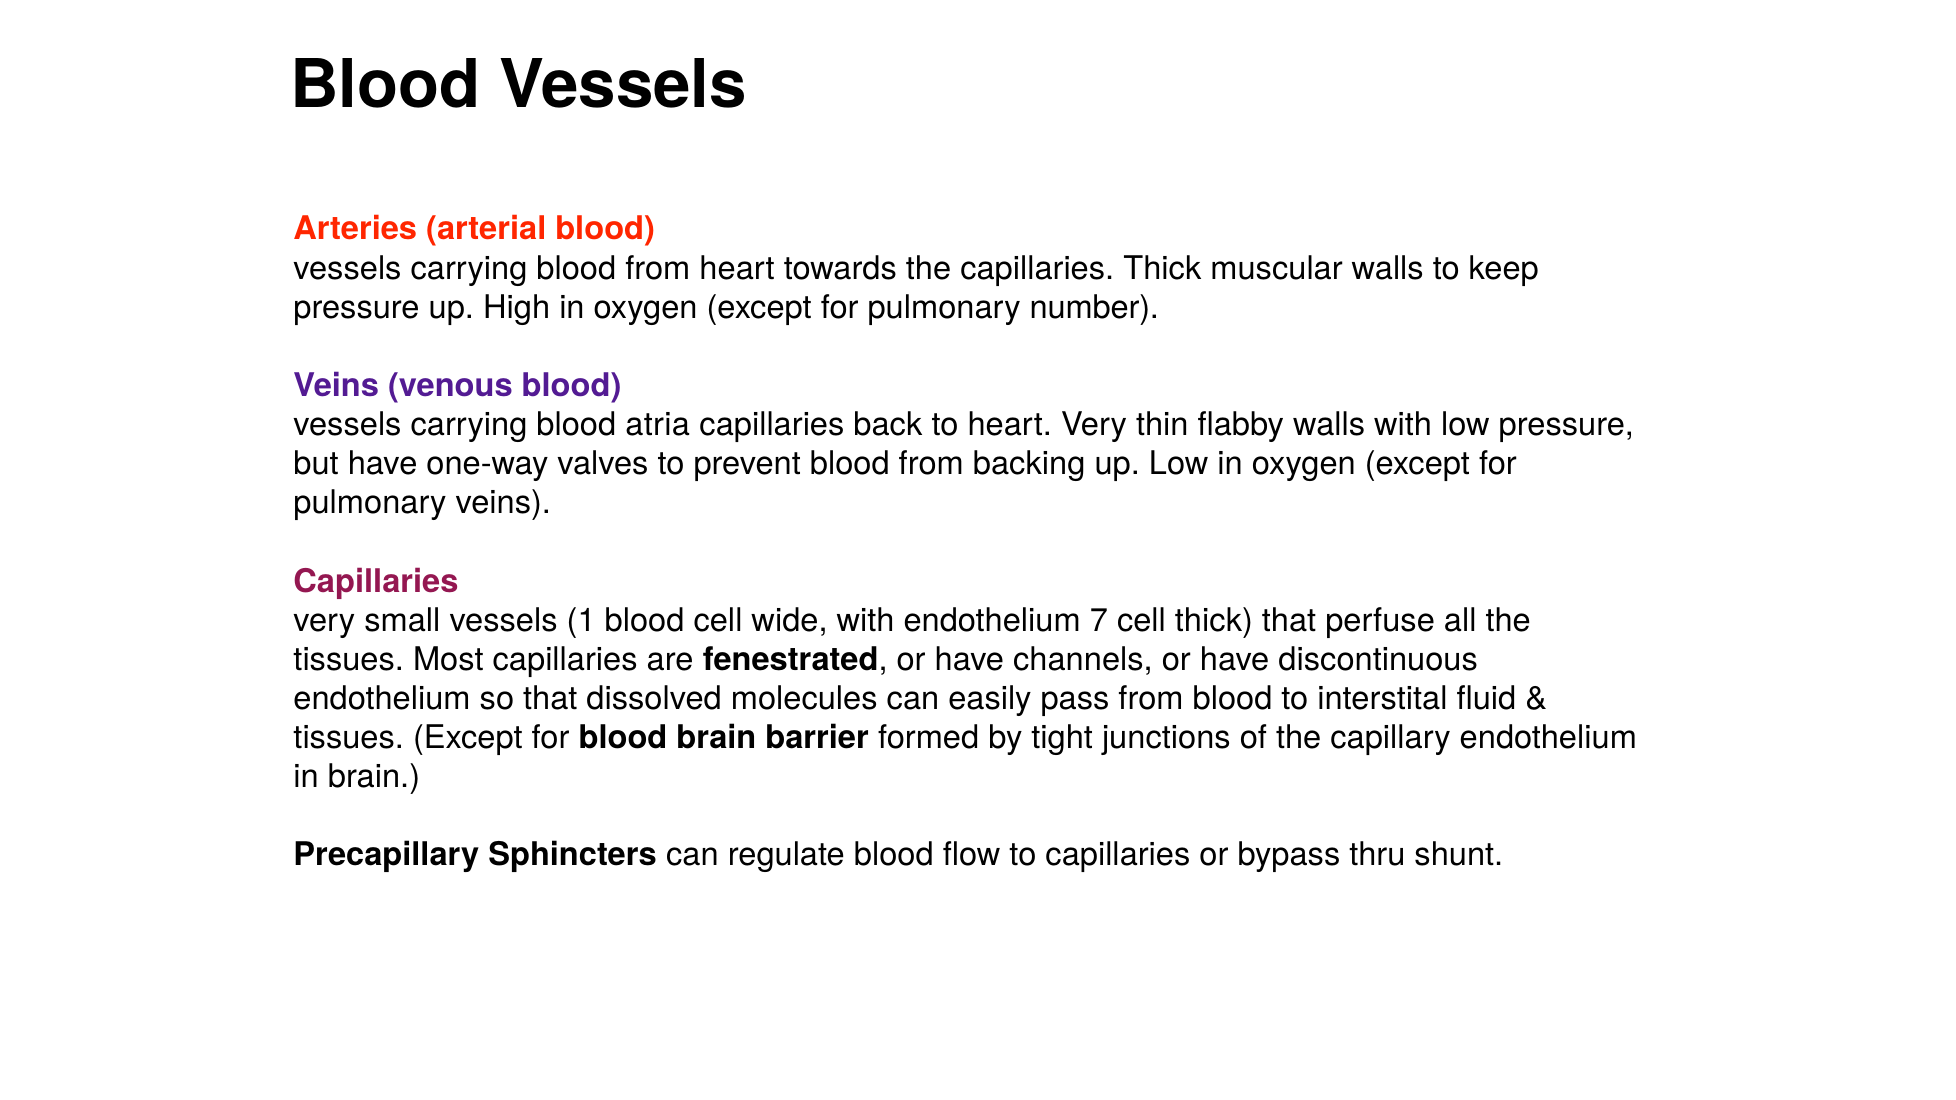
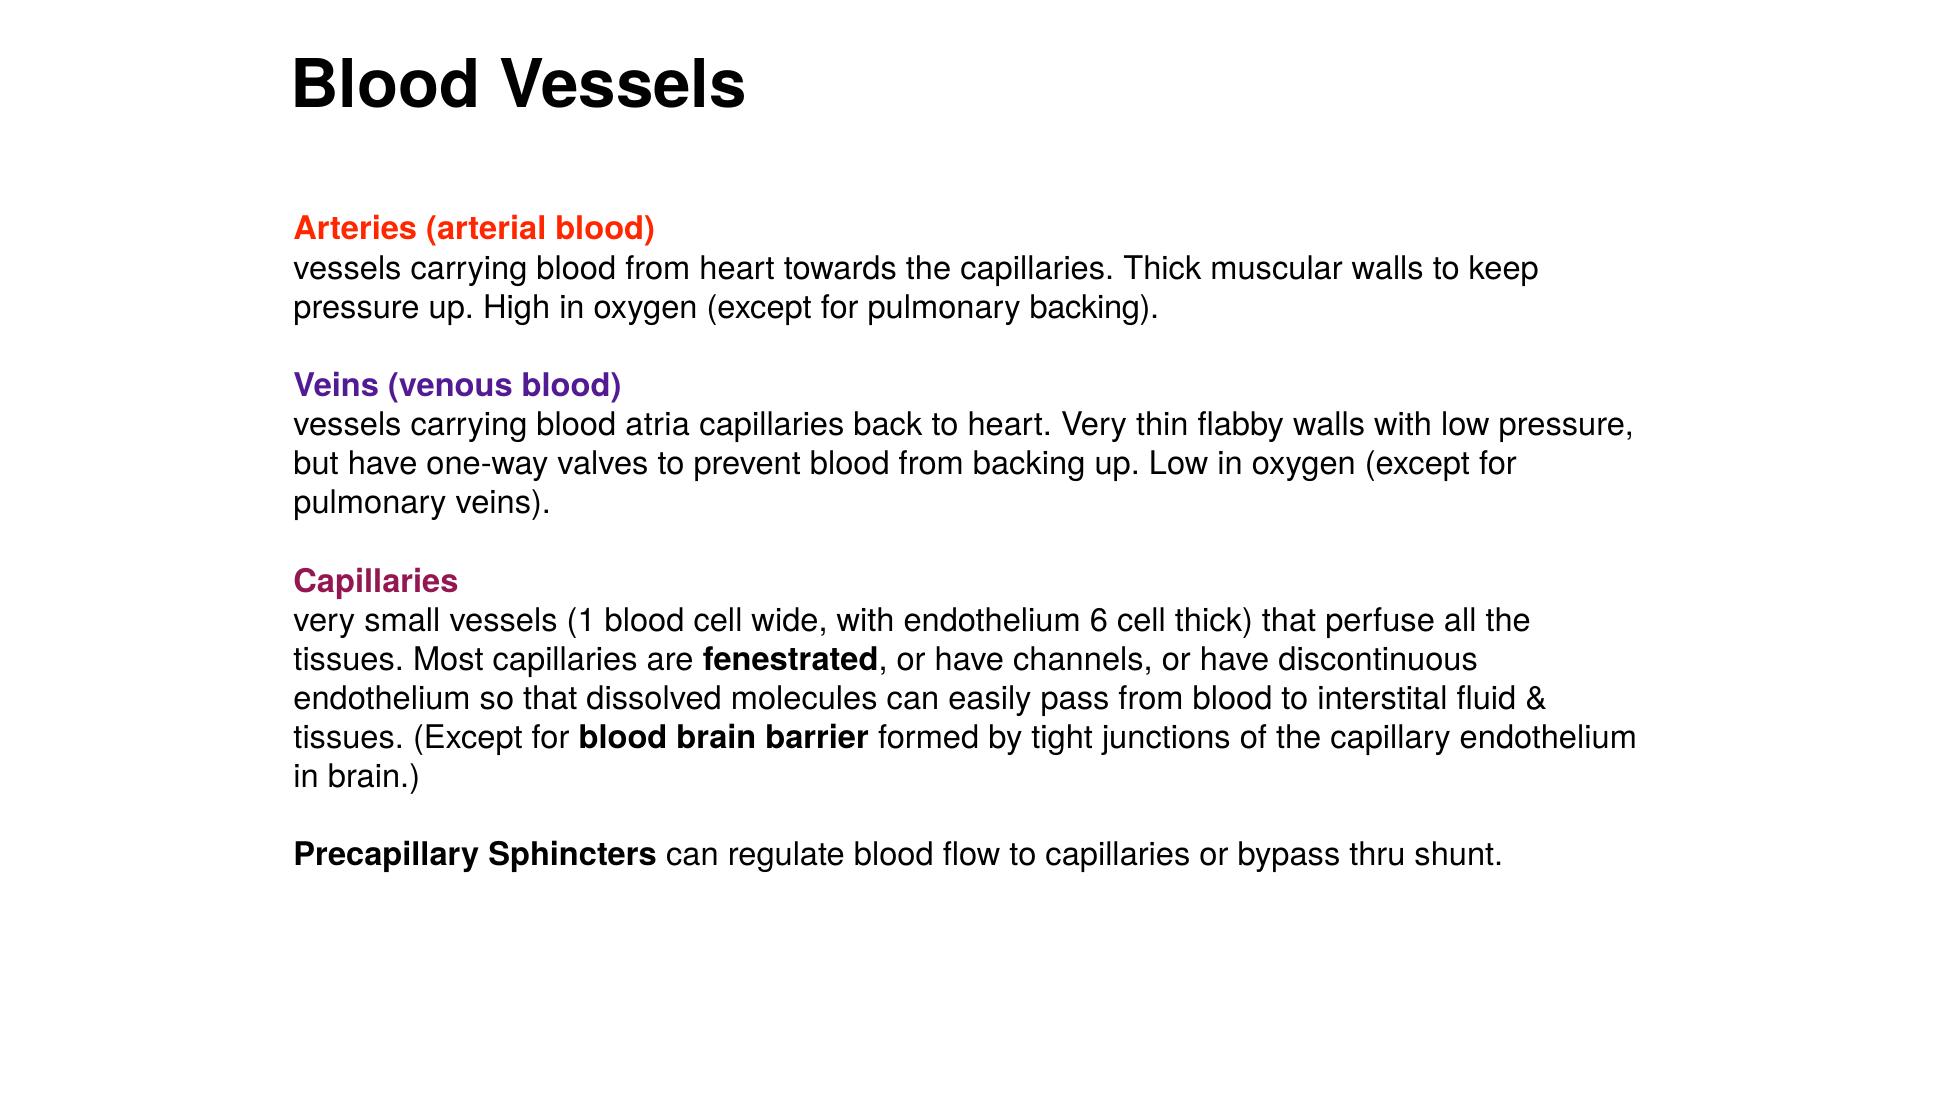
pulmonary number: number -> backing
7: 7 -> 6
